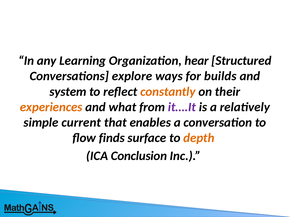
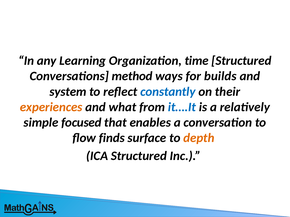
hear: hear -> time
explore: explore -> method
constantly colour: orange -> blue
it….It colour: purple -> blue
current: current -> focused
ICA Conclusion: Conclusion -> Structured
